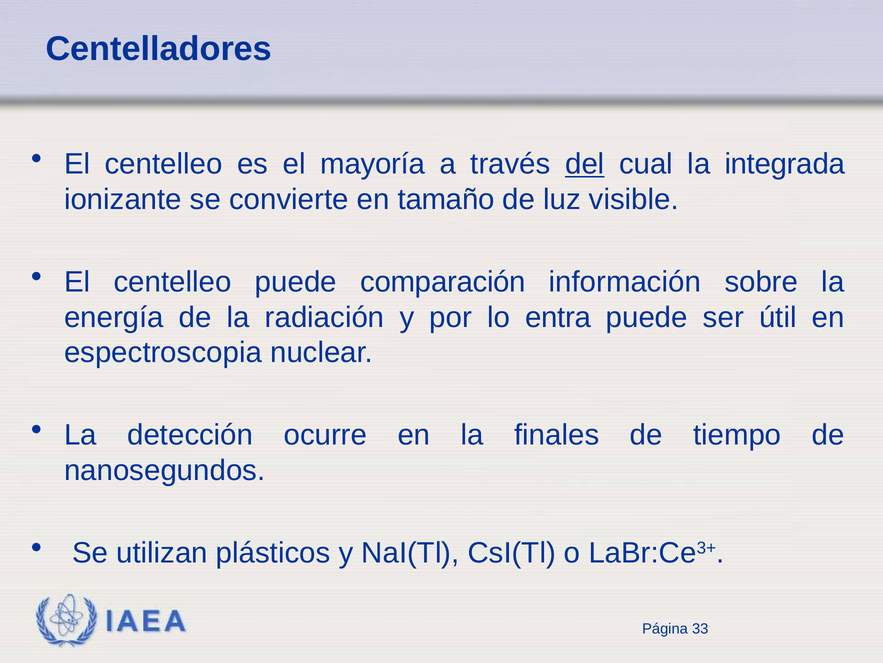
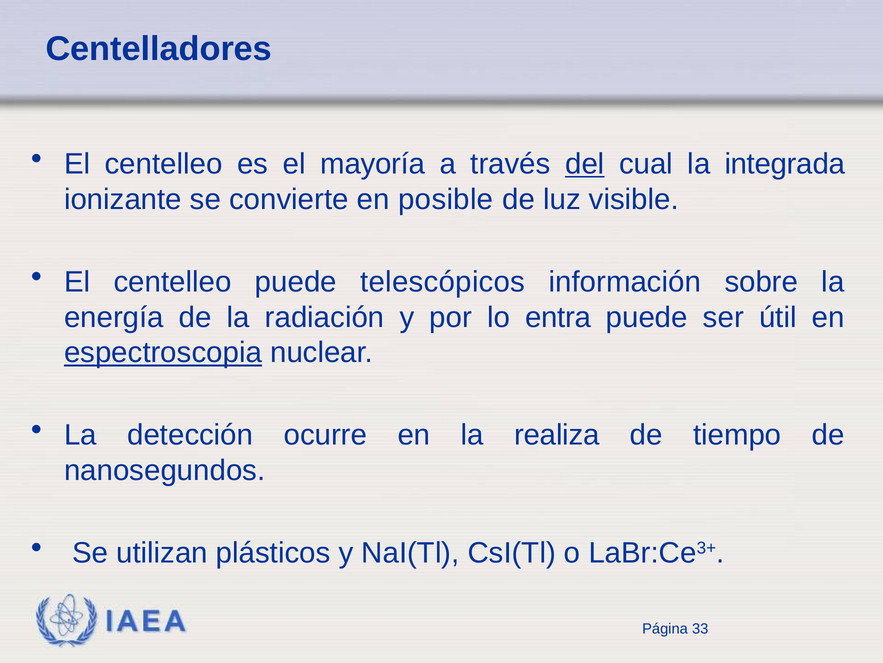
tamaño: tamaño -> posible
comparación: comparación -> telescópicos
espectroscopia underline: none -> present
finales: finales -> realiza
